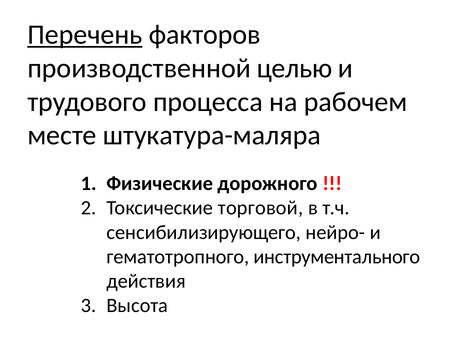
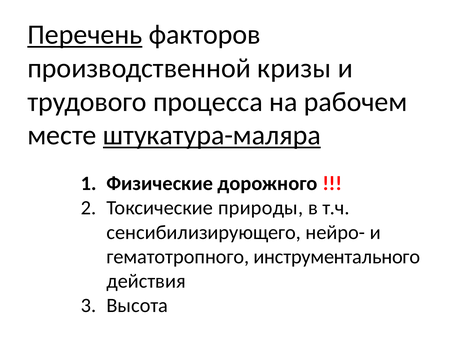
целью: целью -> кризы
штукатура-маляра underline: none -> present
торговой: торговой -> природы
